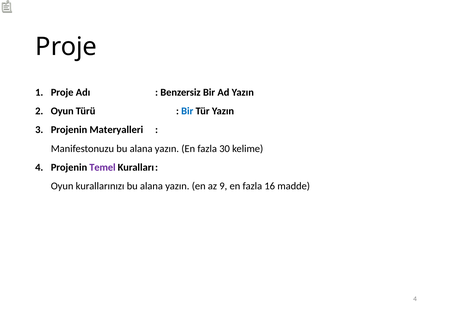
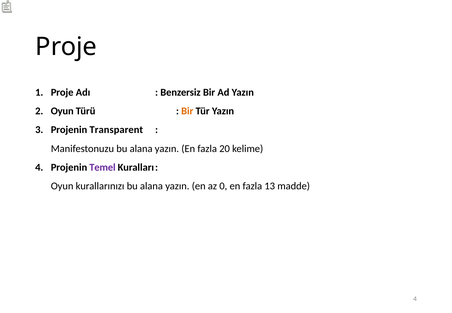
Bir at (187, 111) colour: blue -> orange
Materyalleri: Materyalleri -> Transparent
30: 30 -> 20
9: 9 -> 0
16: 16 -> 13
